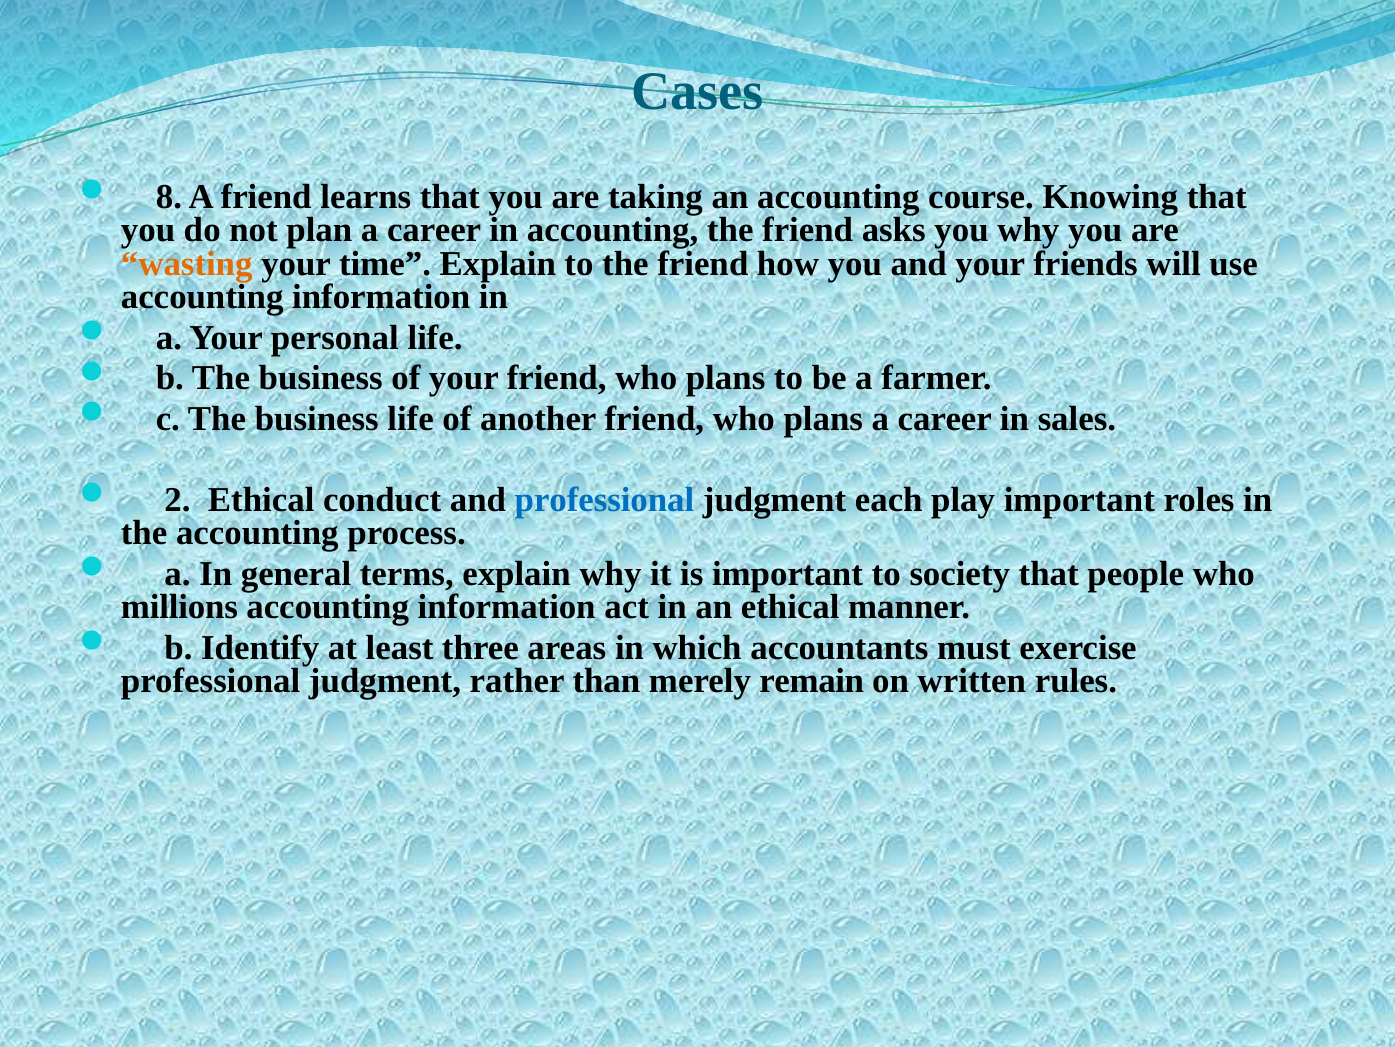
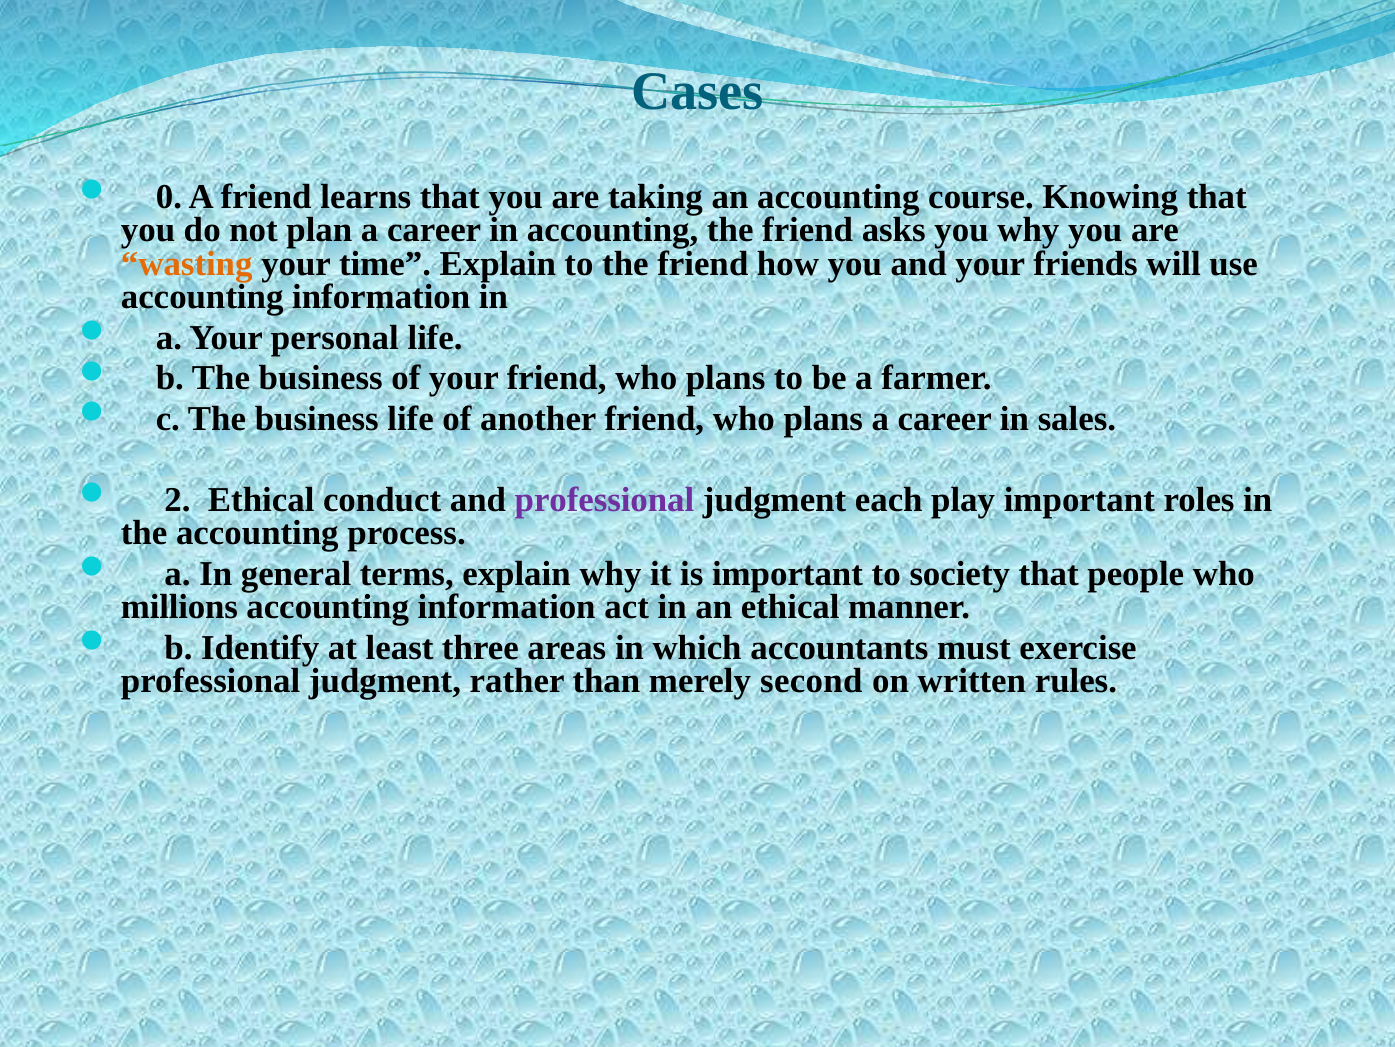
8: 8 -> 0
professional at (604, 499) colour: blue -> purple
remain: remain -> second
